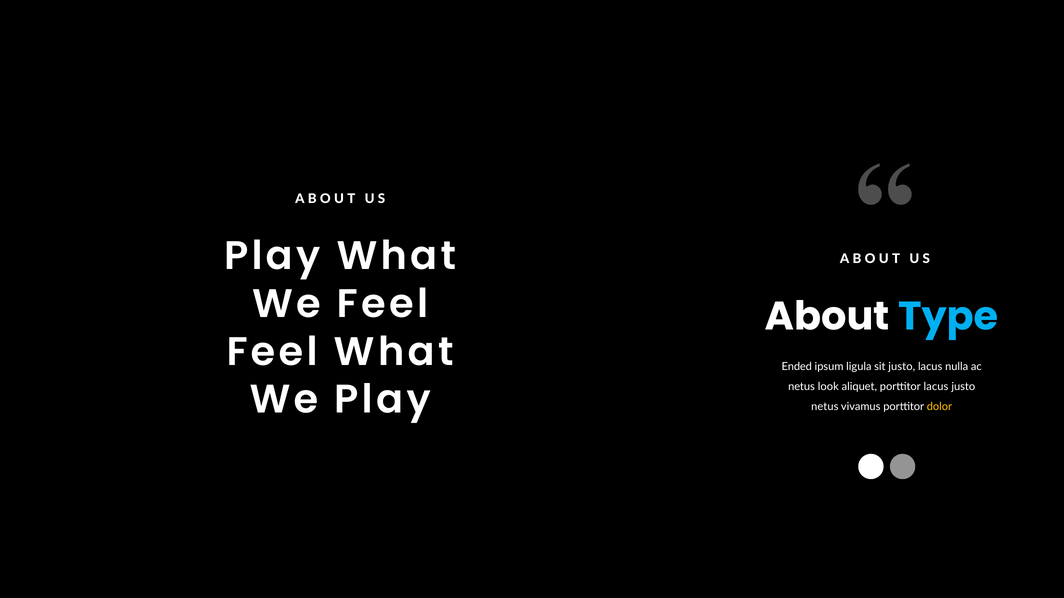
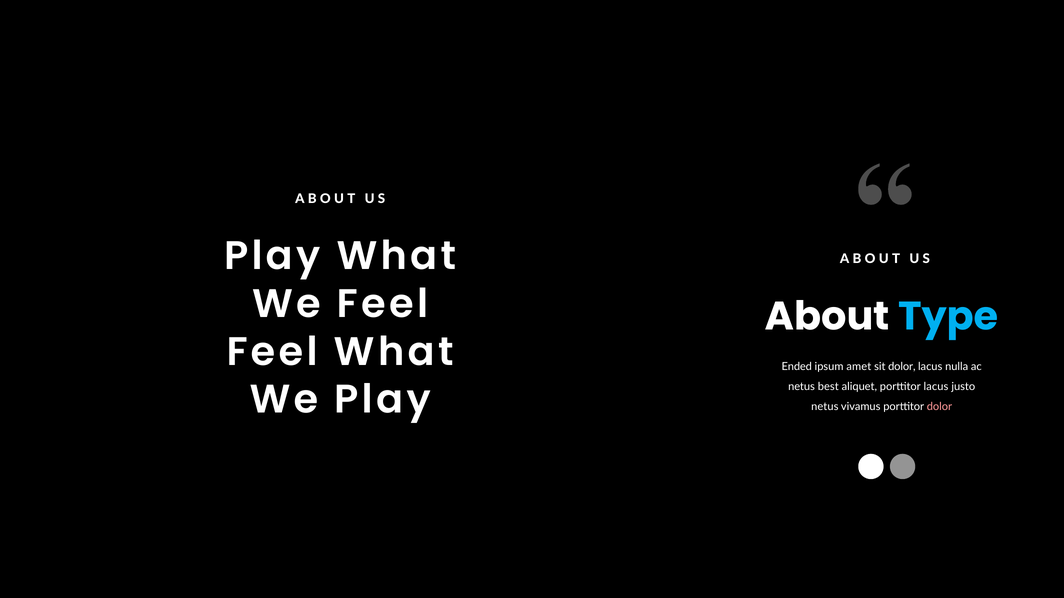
ligula: ligula -> amet
sit justo: justo -> dolor
look: look -> best
dolor at (939, 407) colour: yellow -> pink
